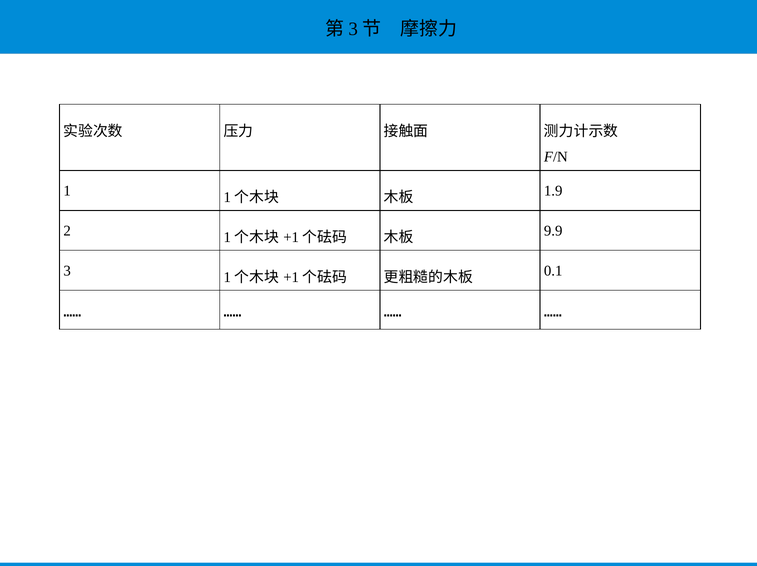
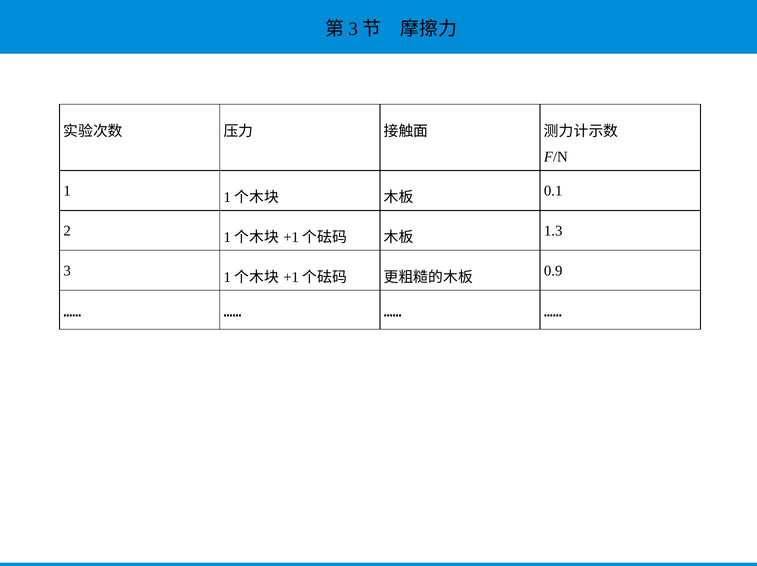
1.9: 1.9 -> 0.1
9.9: 9.9 -> 1.3
0.1: 0.1 -> 0.9
